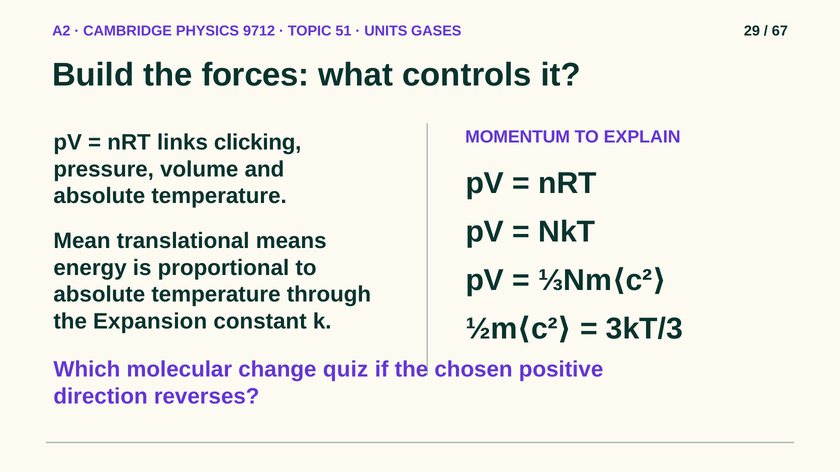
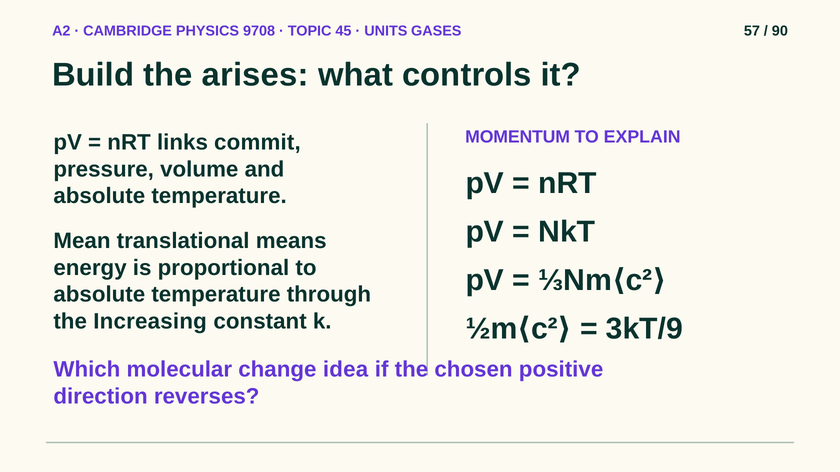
9712: 9712 -> 9708
51: 51 -> 45
29: 29 -> 57
67: 67 -> 90
forces: forces -> arises
clicking: clicking -> commit
Expansion: Expansion -> Increasing
3kT/3: 3kT/3 -> 3kT/9
quiz: quiz -> idea
